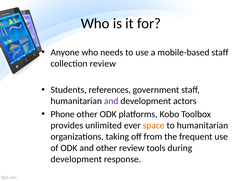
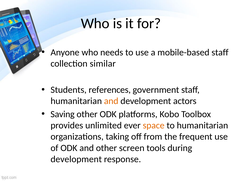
collection review: review -> similar
and at (111, 101) colour: purple -> orange
Phone: Phone -> Saving
other review: review -> screen
